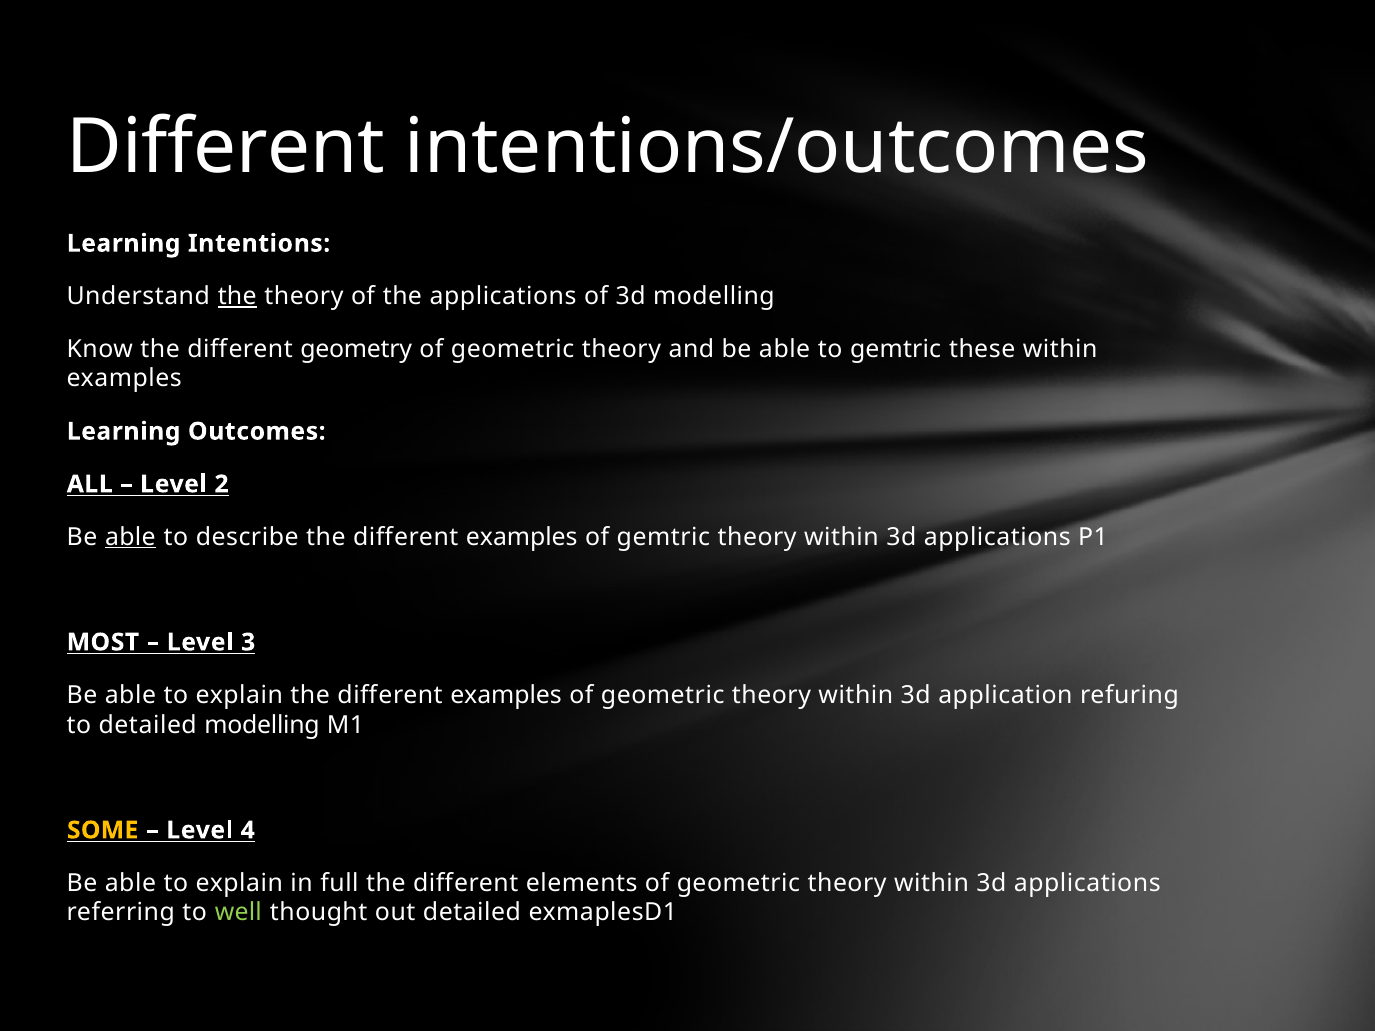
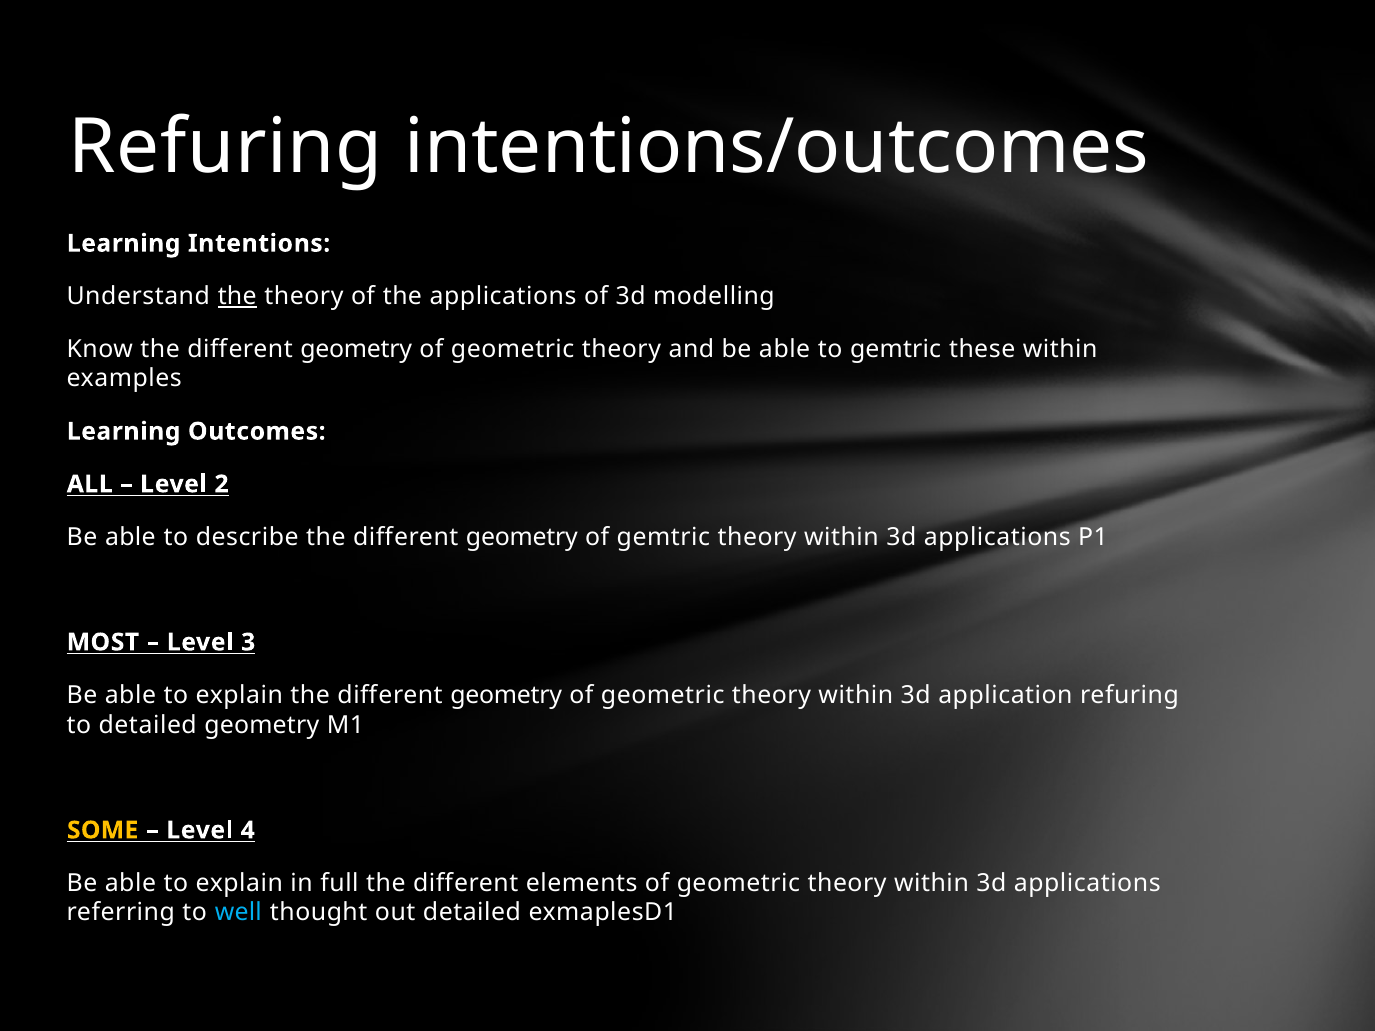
Different at (226, 147): Different -> Refuring
able at (130, 537) underline: present -> none
describe the different examples: examples -> geometry
explain the different examples: examples -> geometry
detailed modelling: modelling -> geometry
well colour: light green -> light blue
